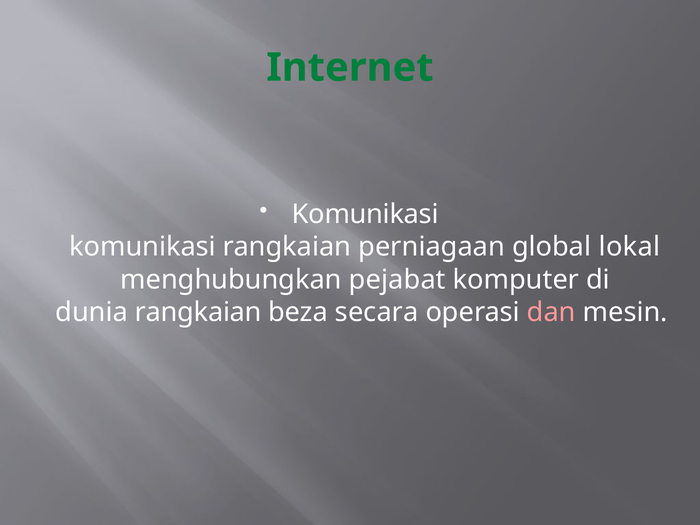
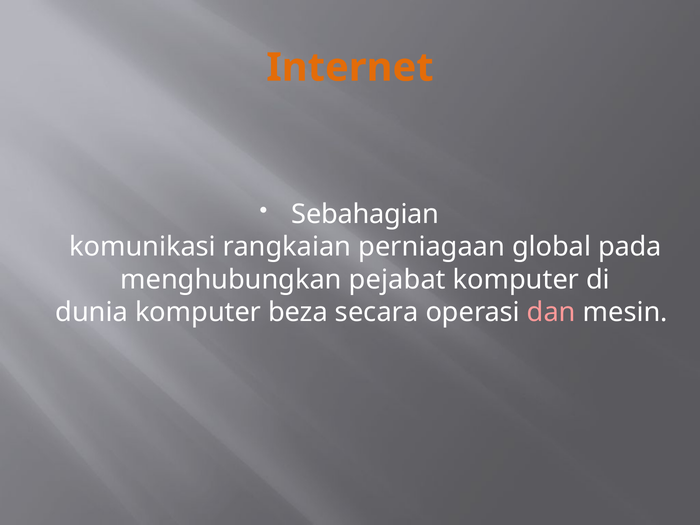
Internet colour: green -> orange
Komunikasi at (365, 214): Komunikasi -> Sebahagian
lokal: lokal -> pada
dunia rangkaian: rangkaian -> komputer
